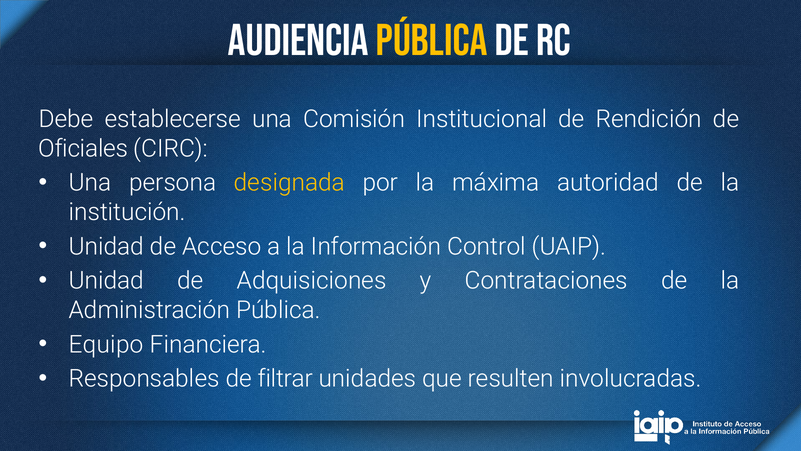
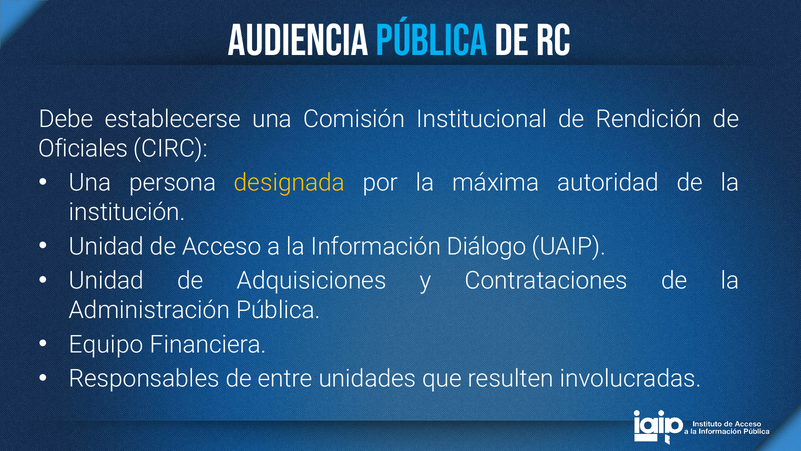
pública at (432, 40) colour: yellow -> light blue
Control: Control -> Diálogo
filtrar: filtrar -> entre
